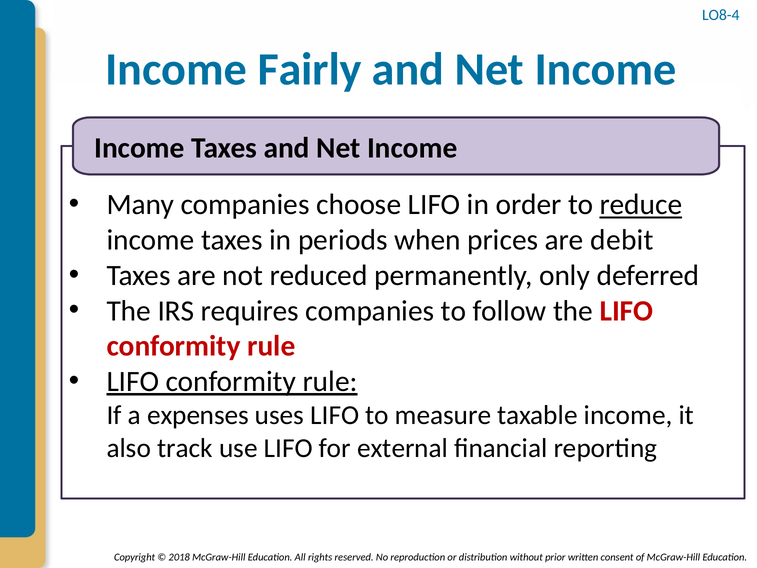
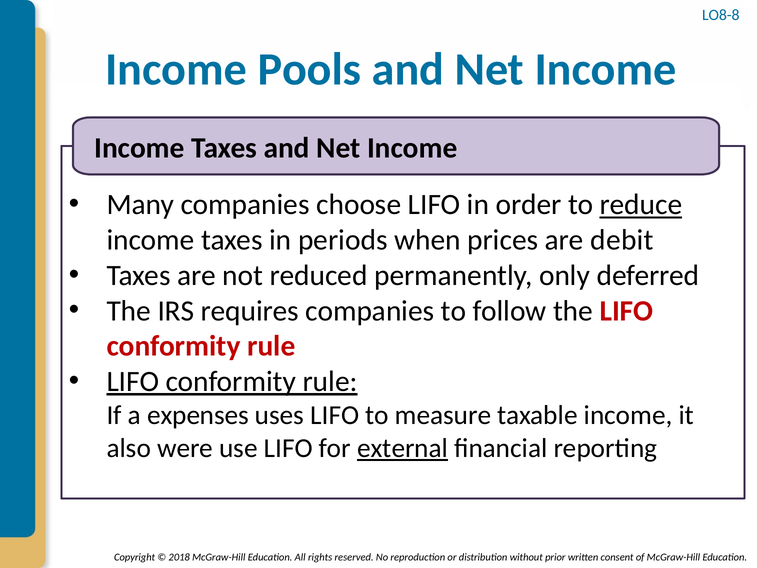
LO8-4: LO8-4 -> LO8-8
Fairly: Fairly -> Pools
track: track -> were
external underline: none -> present
